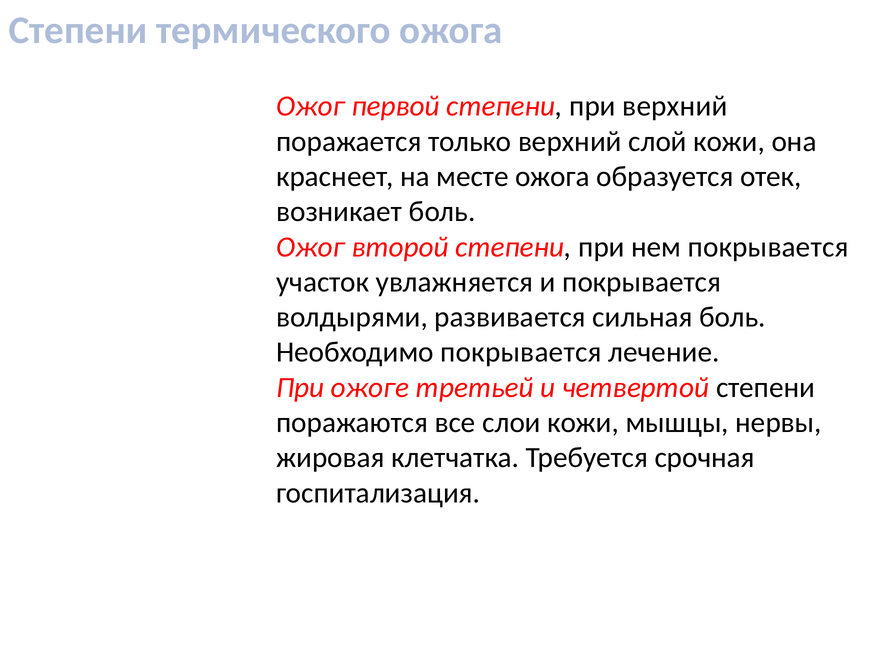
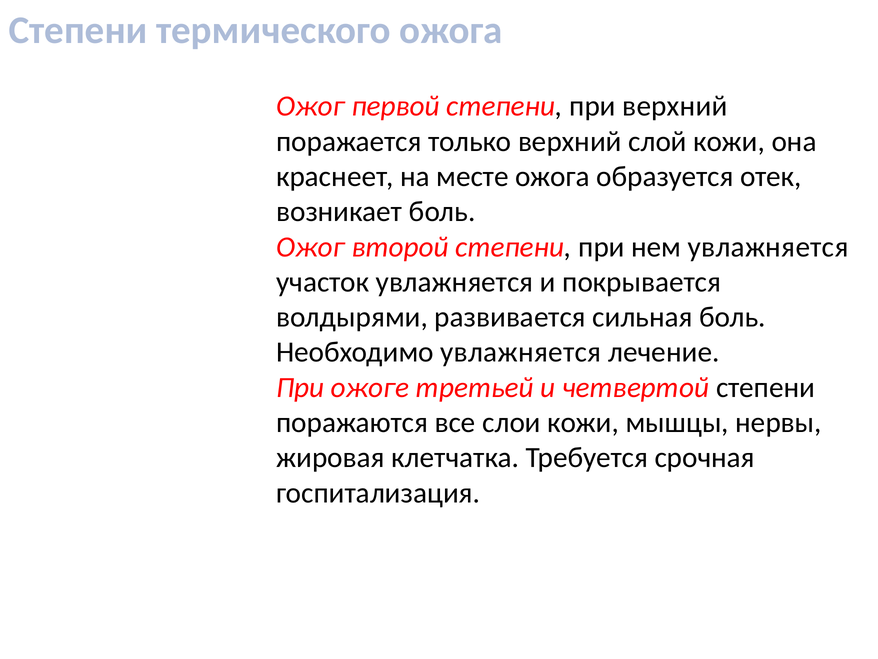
нем покрывается: покрывается -> увлажняется
Необходимо покрывается: покрывается -> увлажняется
